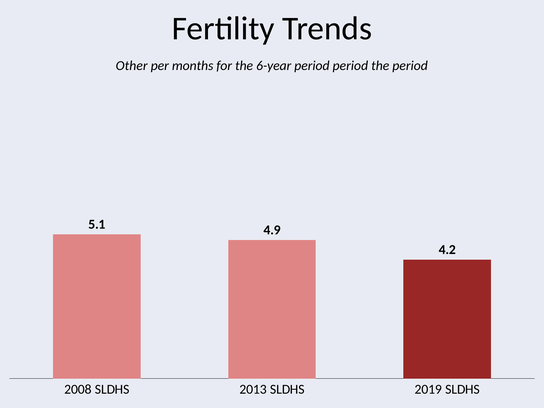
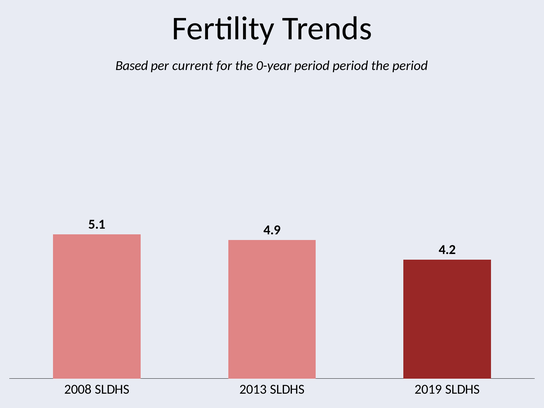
Other: Other -> Based
months: months -> current
6-year: 6-year -> 0-year
